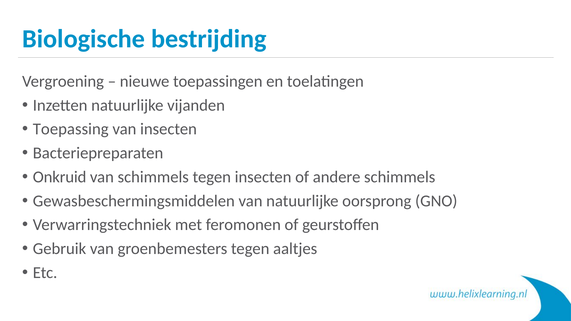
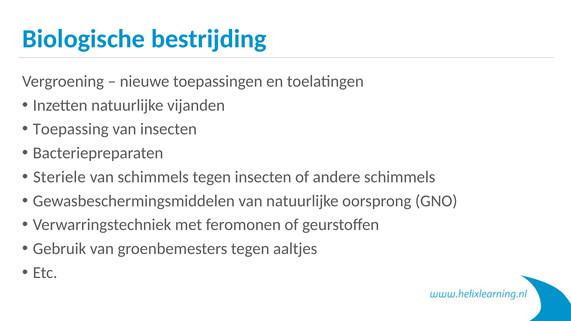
Onkruid: Onkruid -> Steriele
